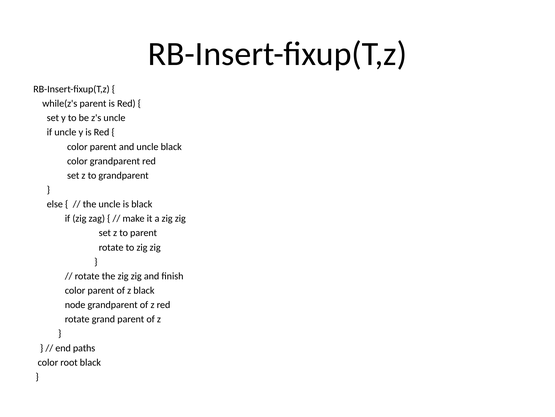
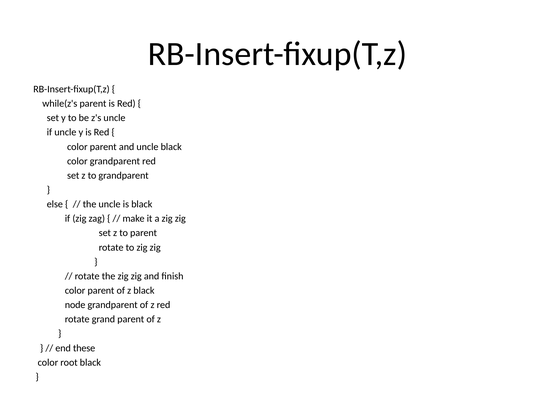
paths: paths -> these
